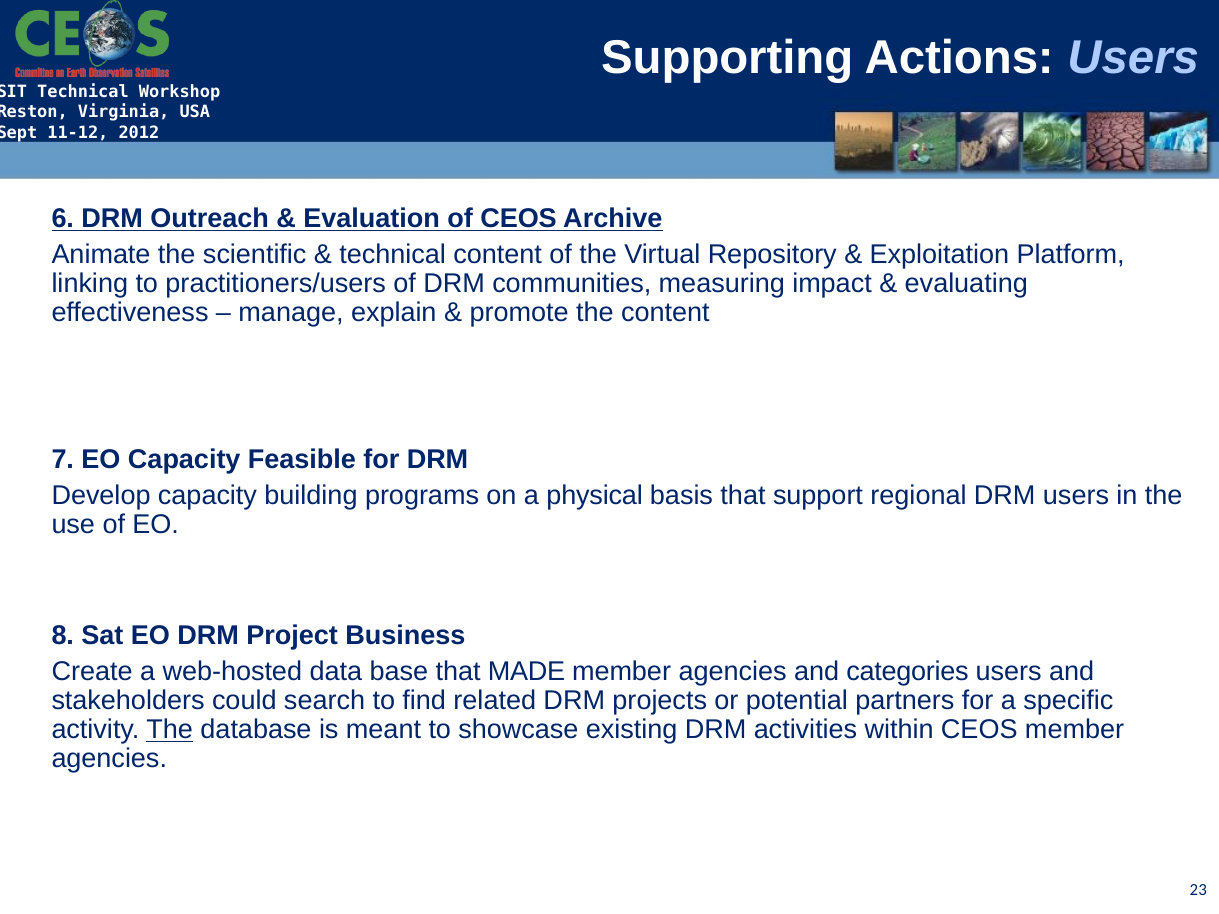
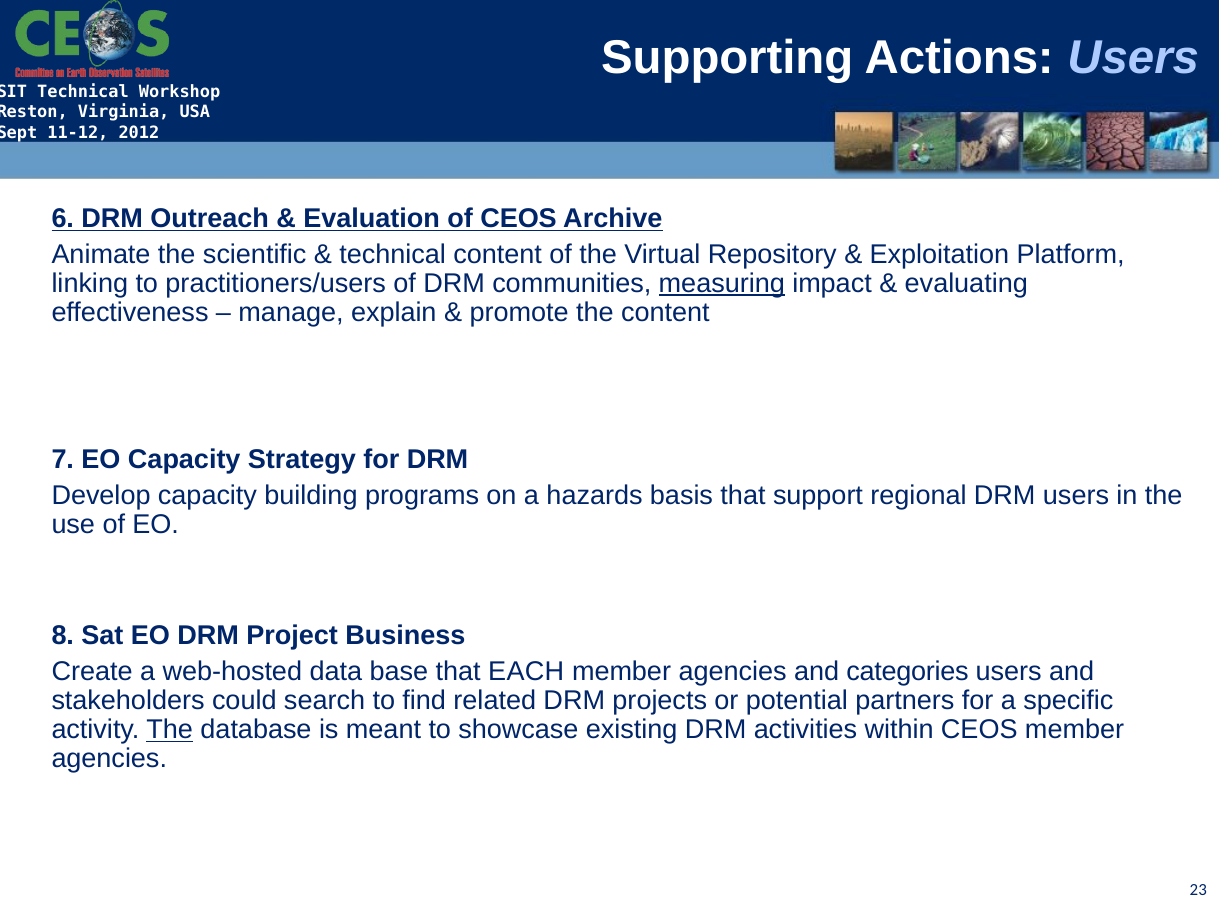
measuring underline: none -> present
Feasible: Feasible -> Strategy
physical: physical -> hazards
MADE: MADE -> EACH
